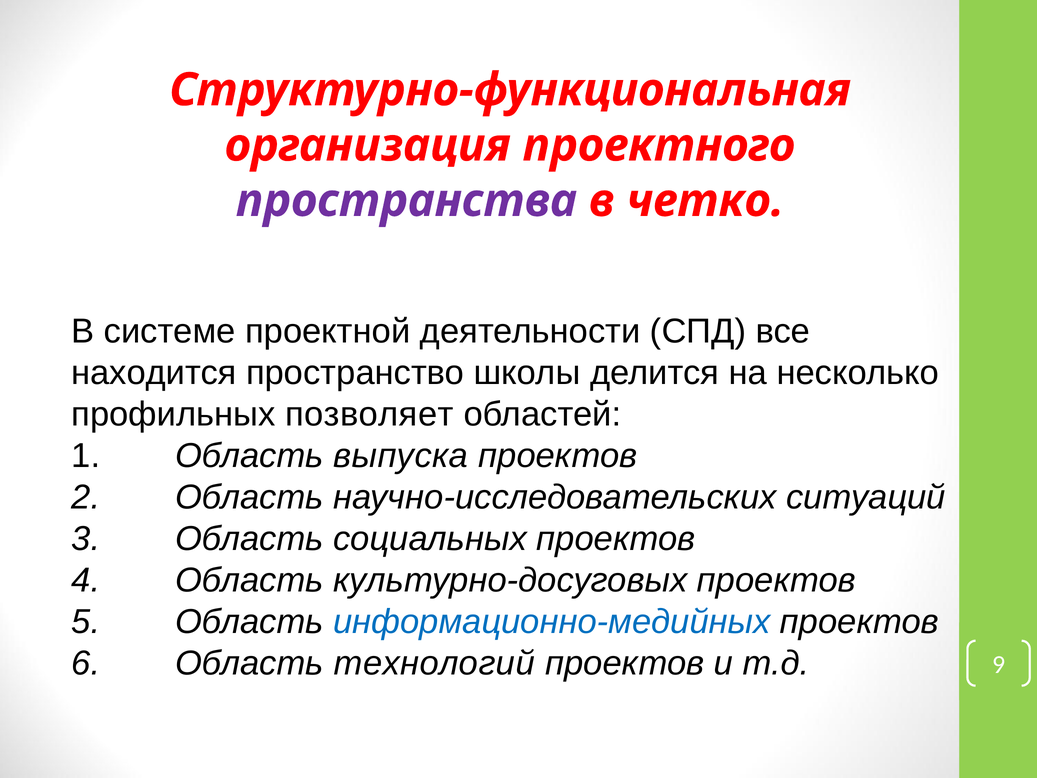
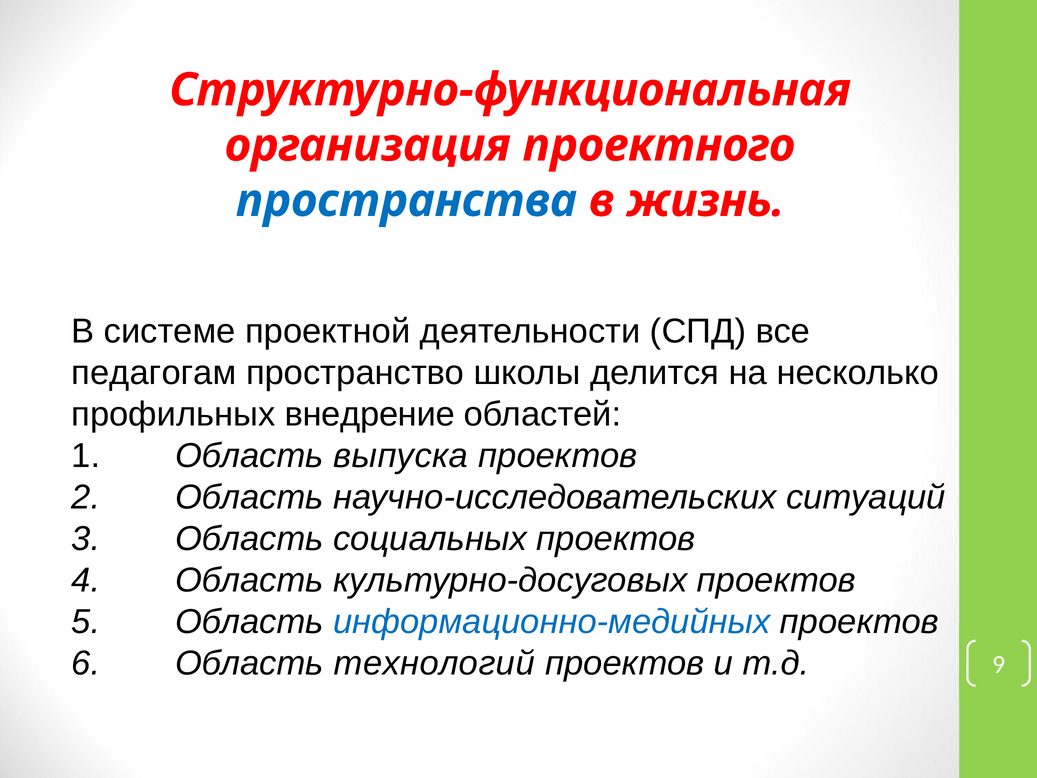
пространства colour: purple -> blue
четко: четко -> жизнь
находится: находится -> педагогам
позволяет: позволяет -> внедрение
